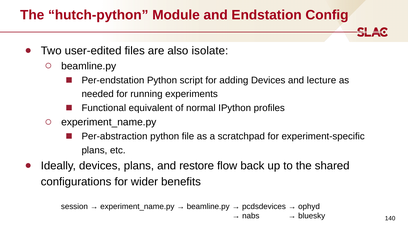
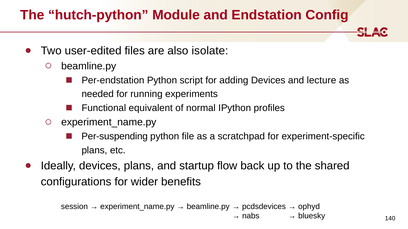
Per-abstraction: Per-abstraction -> Per-suspending
restore: restore -> startup
